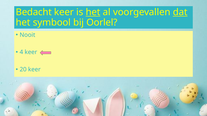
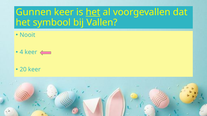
Bedacht: Bedacht -> Gunnen
dat underline: present -> none
Oorlel: Oorlel -> Vallen
